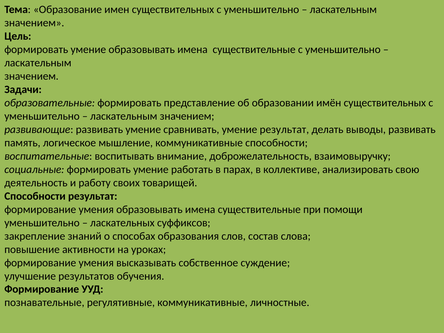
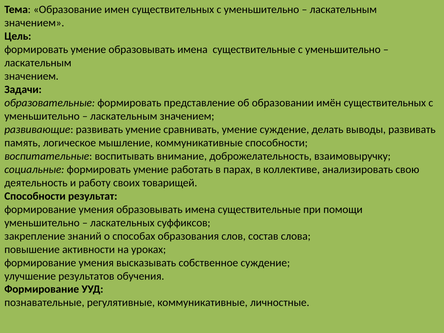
умение результат: результат -> суждение
